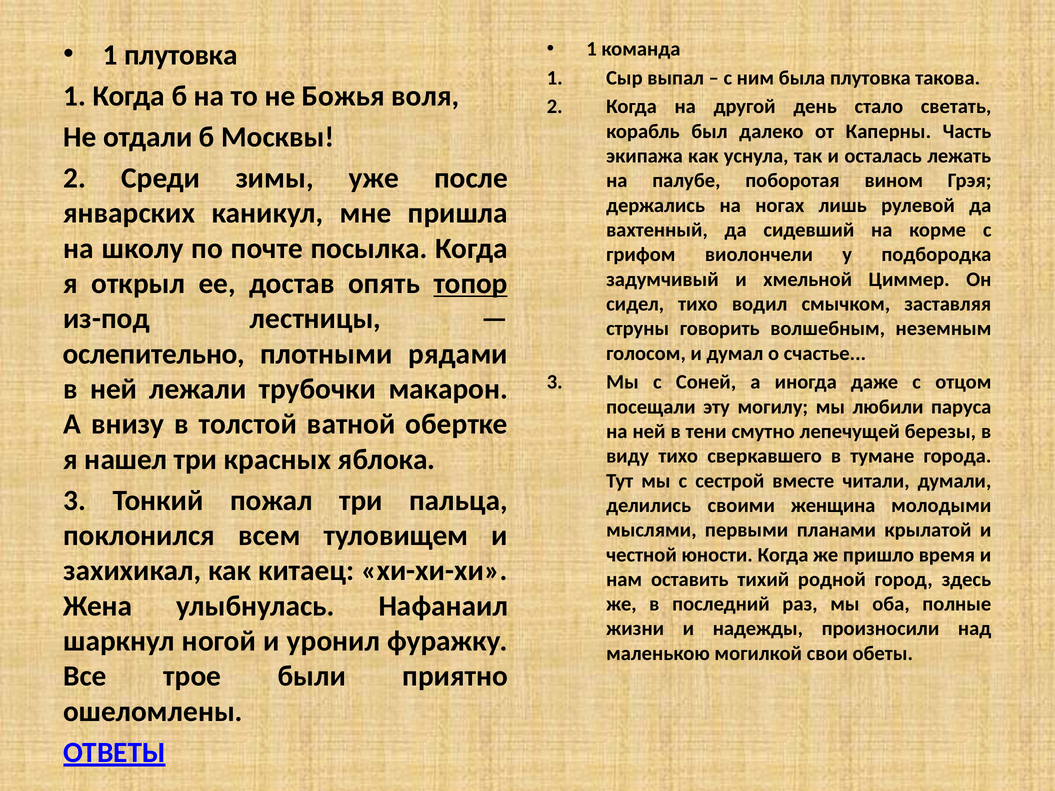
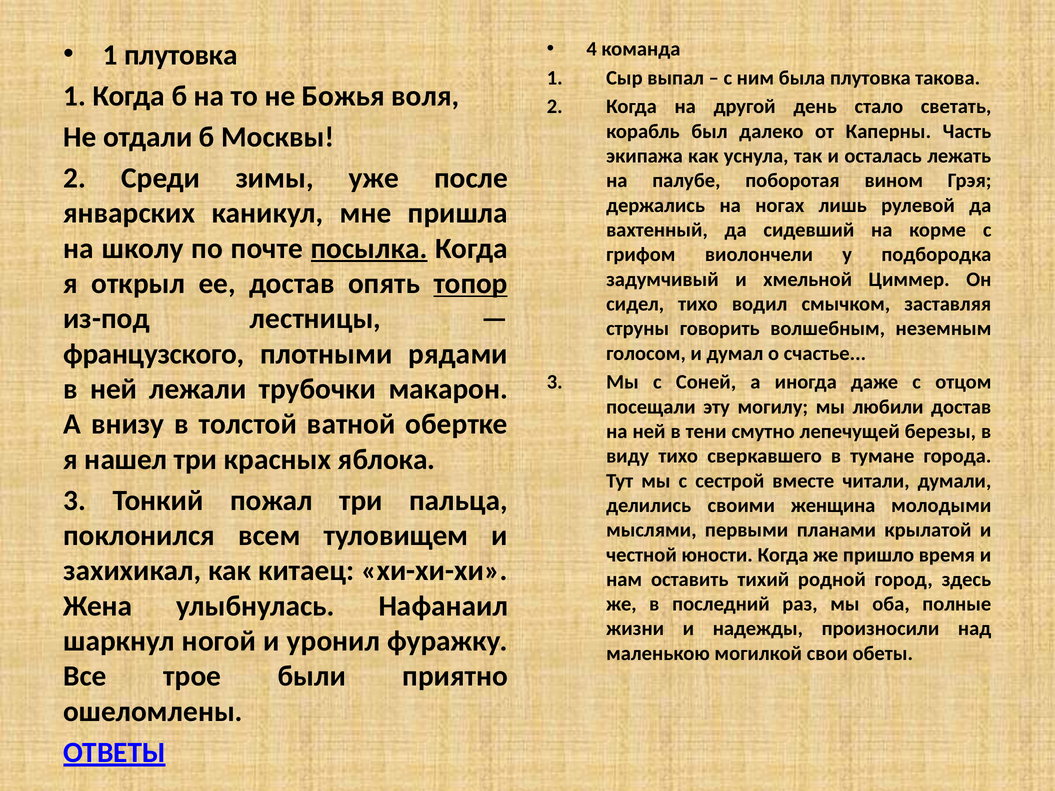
1 at (592, 49): 1 -> 4
посылка underline: none -> present
ослепительно: ослепительно -> французского
любили паруса: паруса -> достав
